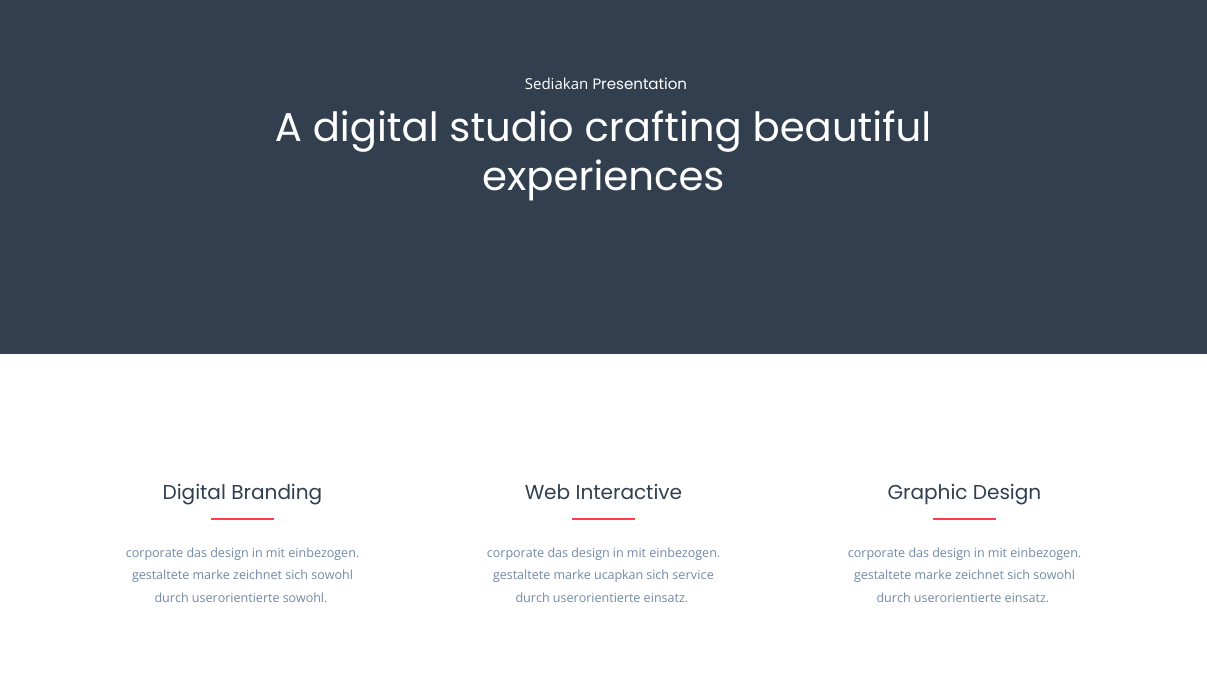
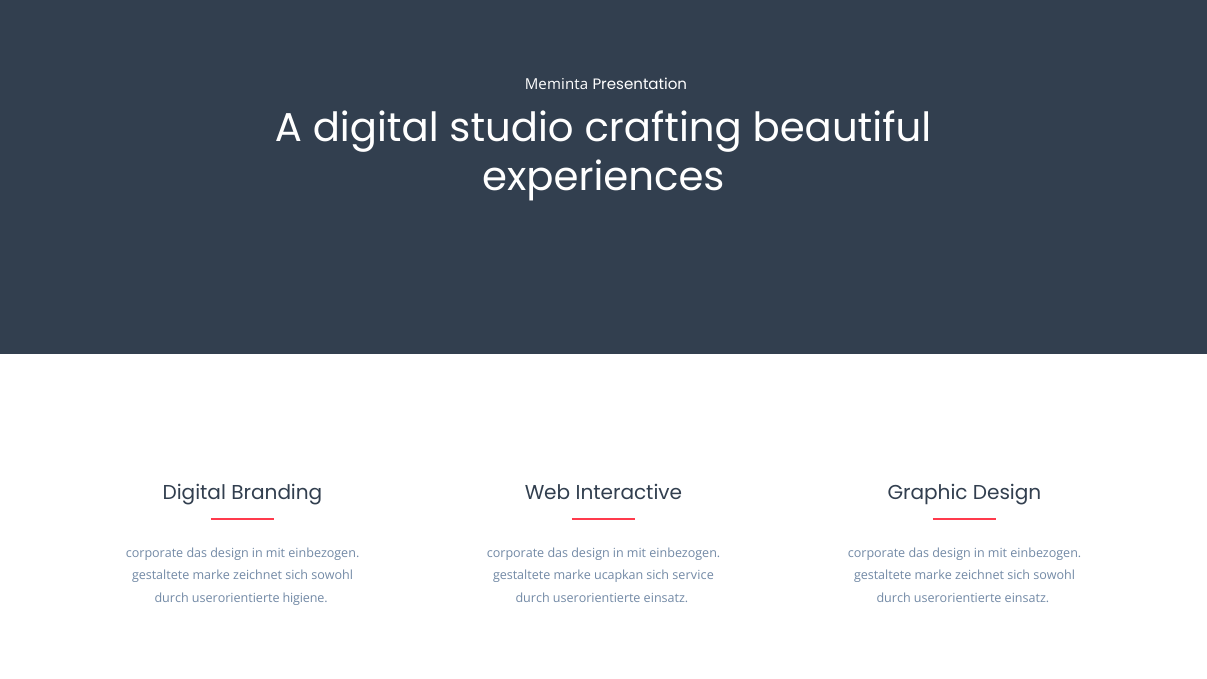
Sediakan: Sediakan -> Meminta
userorientierte sowohl: sowohl -> higiene
